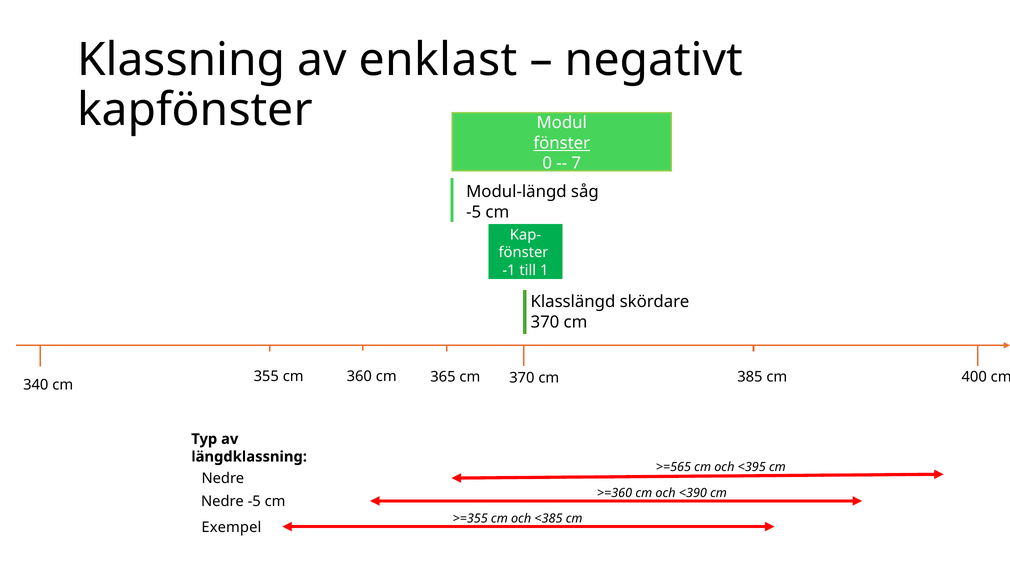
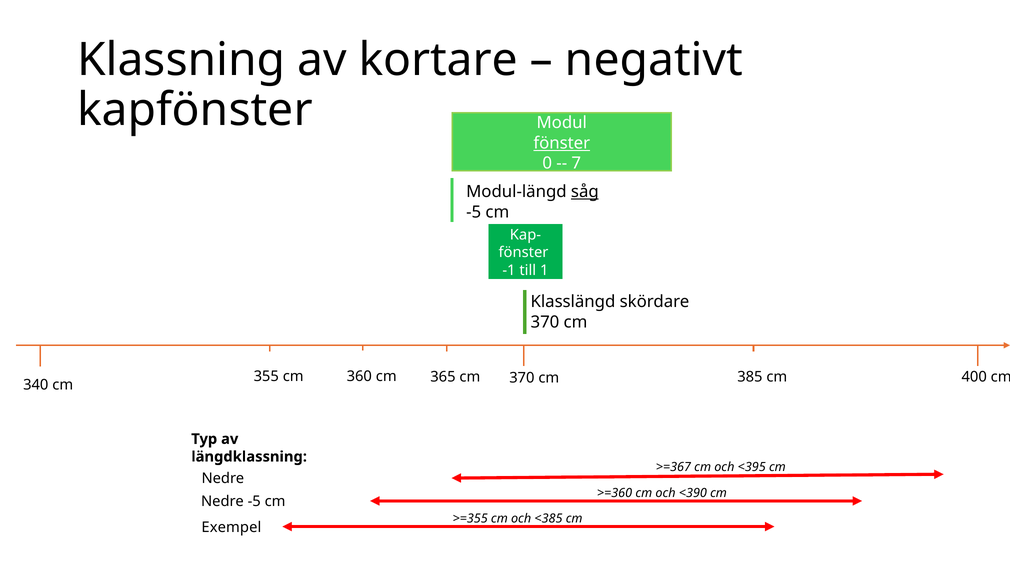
enklast: enklast -> kortare
såg underline: none -> present
>=565: >=565 -> >=367
